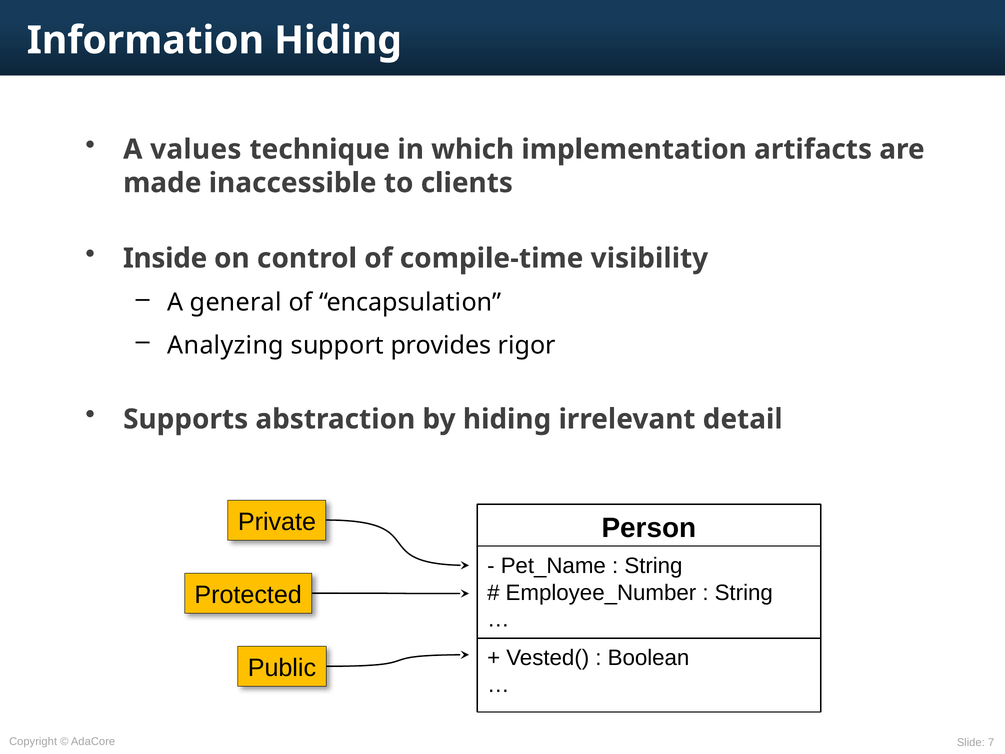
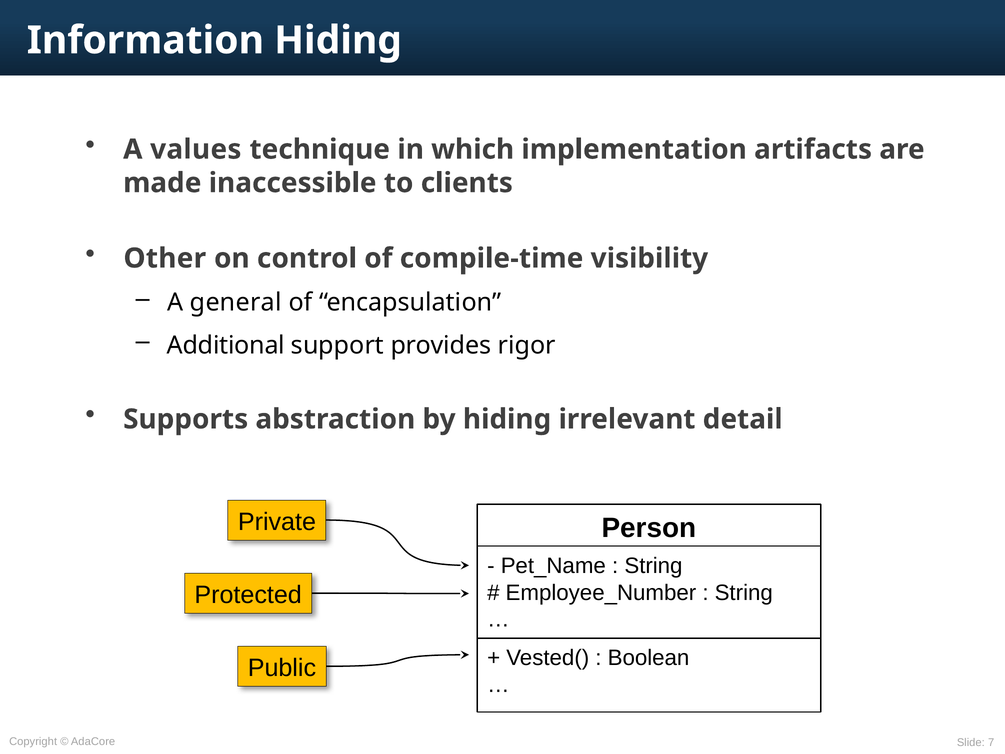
Inside: Inside -> Other
Analyzing: Analyzing -> Additional
